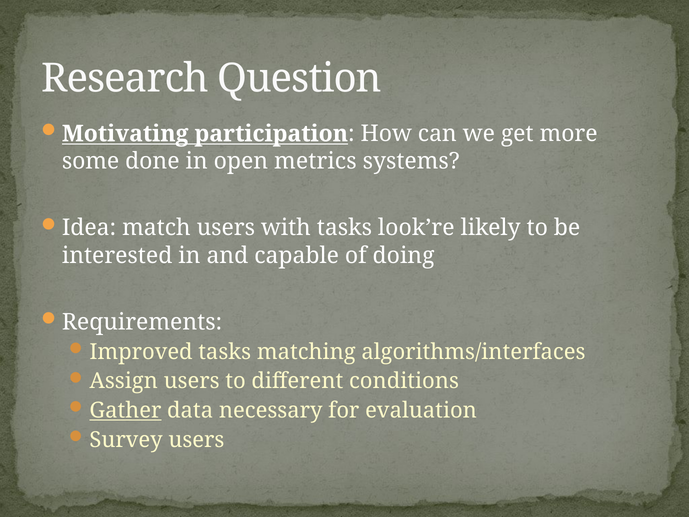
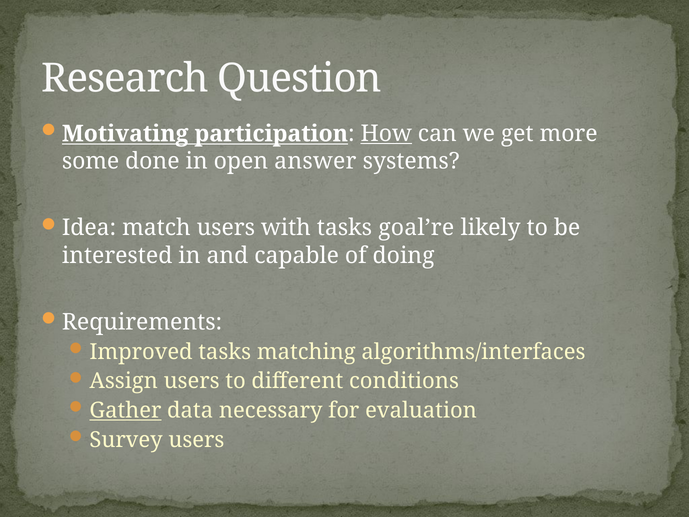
How underline: none -> present
metrics: metrics -> answer
look’re: look’re -> goal’re
